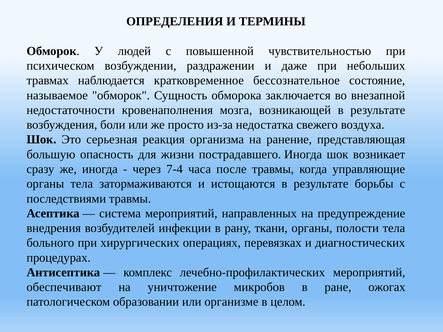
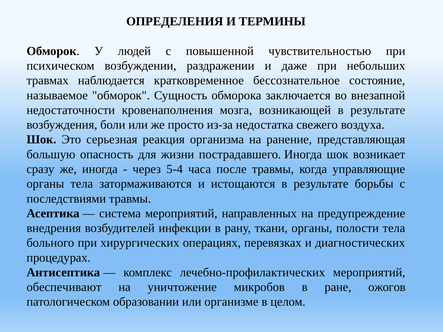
7-4: 7-4 -> 5-4
ожогах: ожогах -> ожогов
